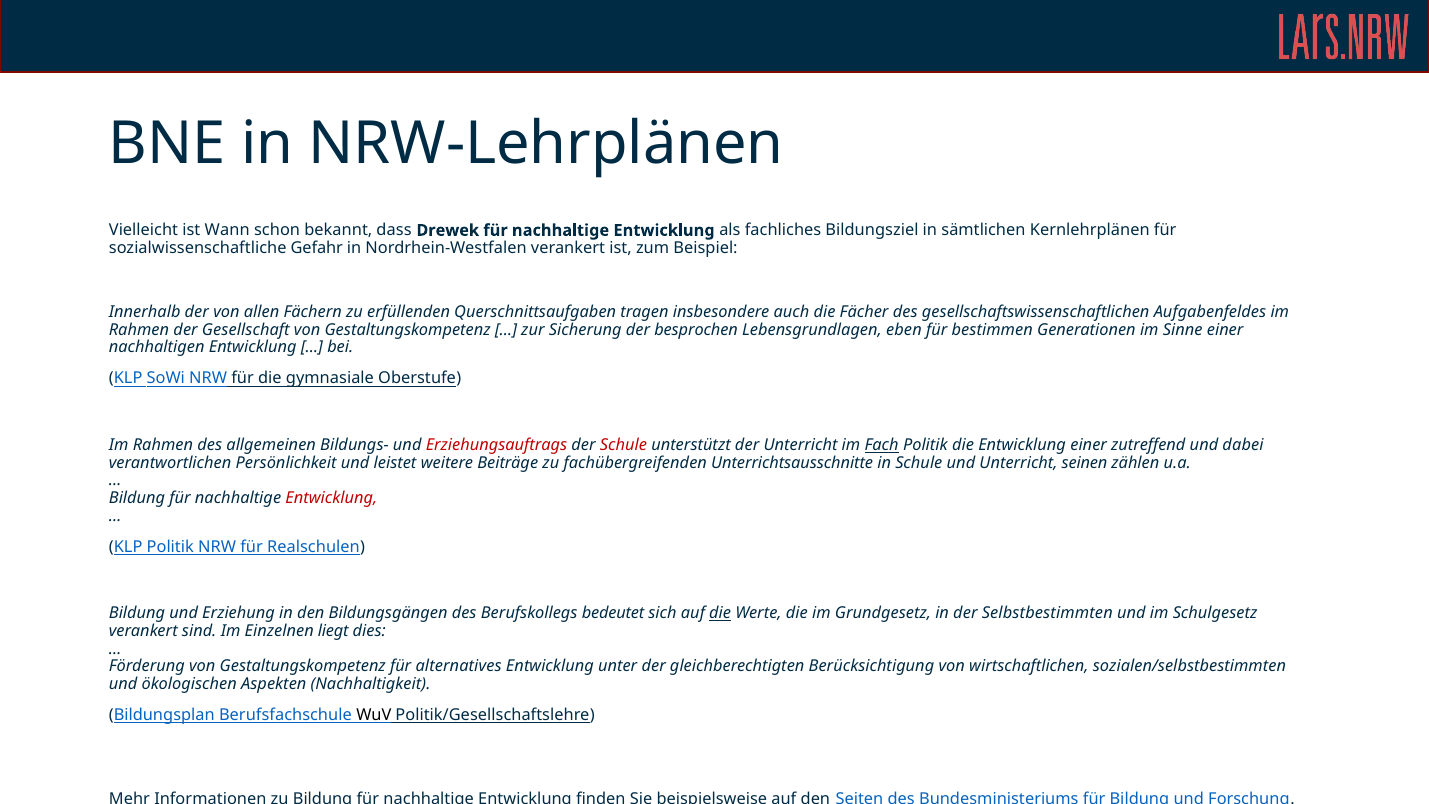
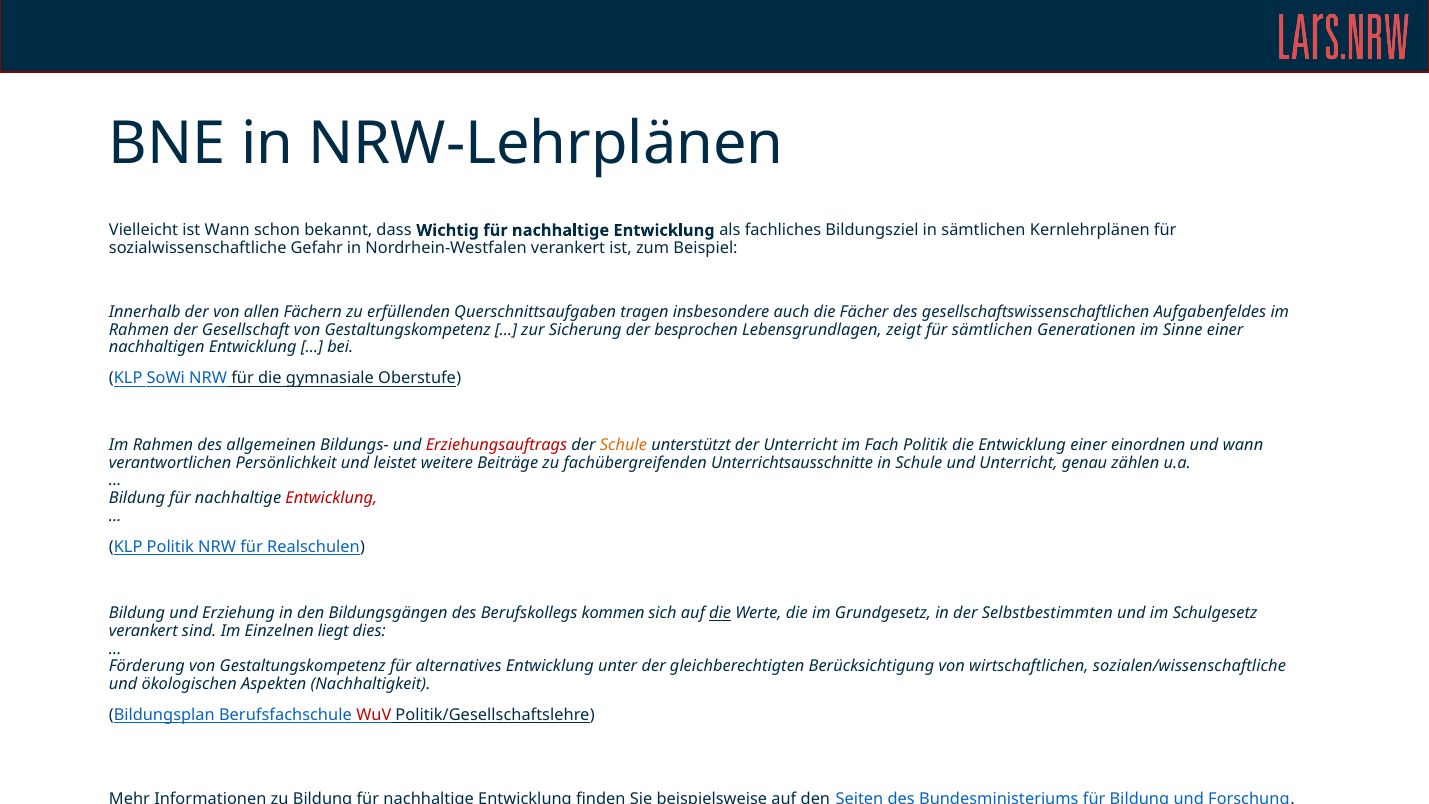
Drewek: Drewek -> Wichtig
eben: eben -> zeigt
für bestimmen: bestimmen -> sämtlichen
Schule at (623, 445) colour: red -> orange
Fach underline: present -> none
zutreffend: zutreffend -> einordnen
und dabei: dabei -> wann
seinen: seinen -> genau
bedeutet: bedeutet -> kommen
sozialen/selbstbestimmten: sozialen/selbstbestimmten -> sozialen/wissenschaftliche
WuV colour: black -> red
